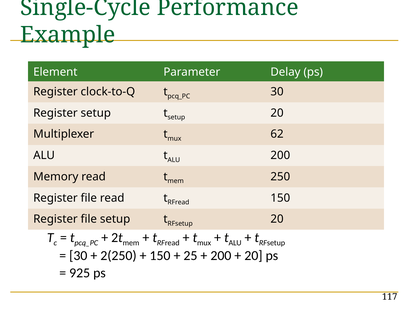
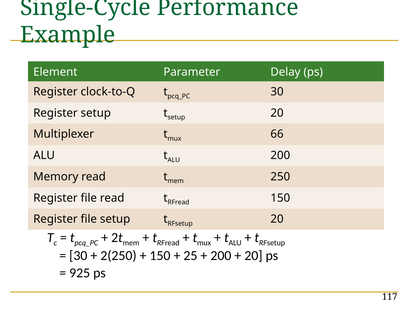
62: 62 -> 66
